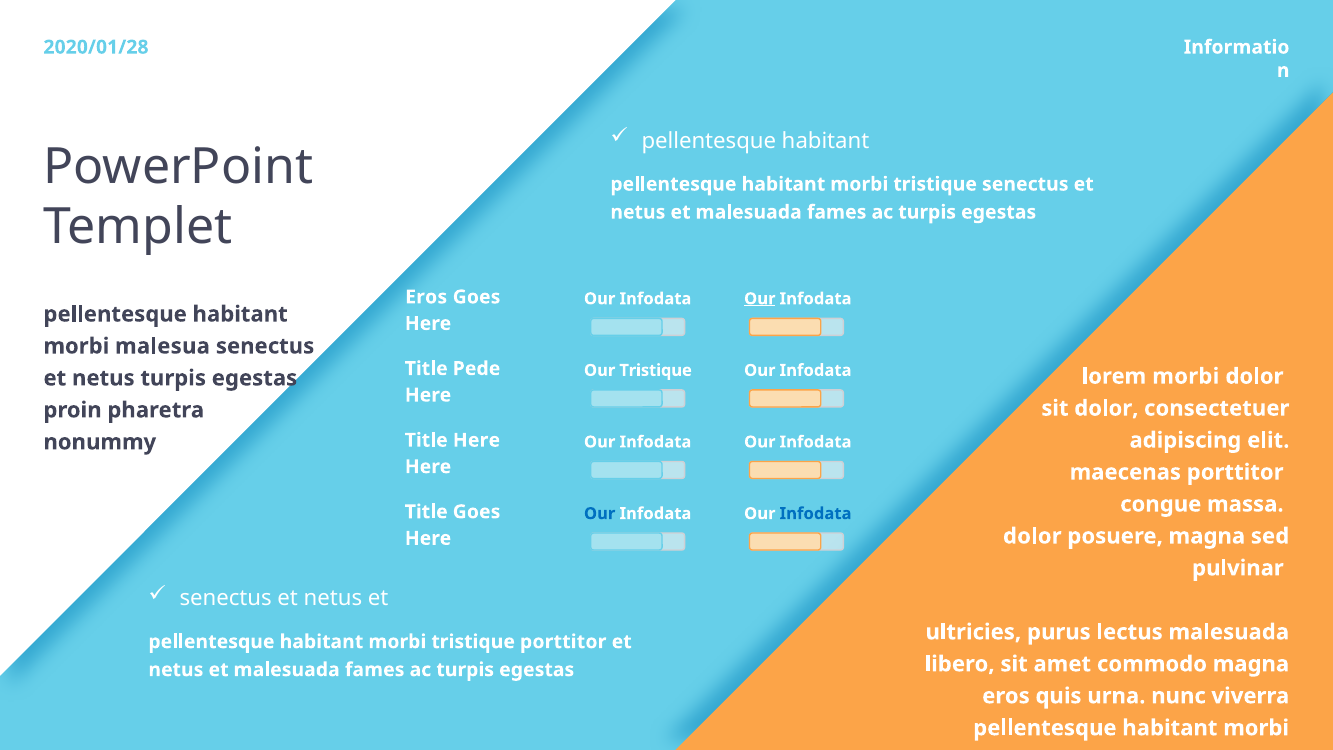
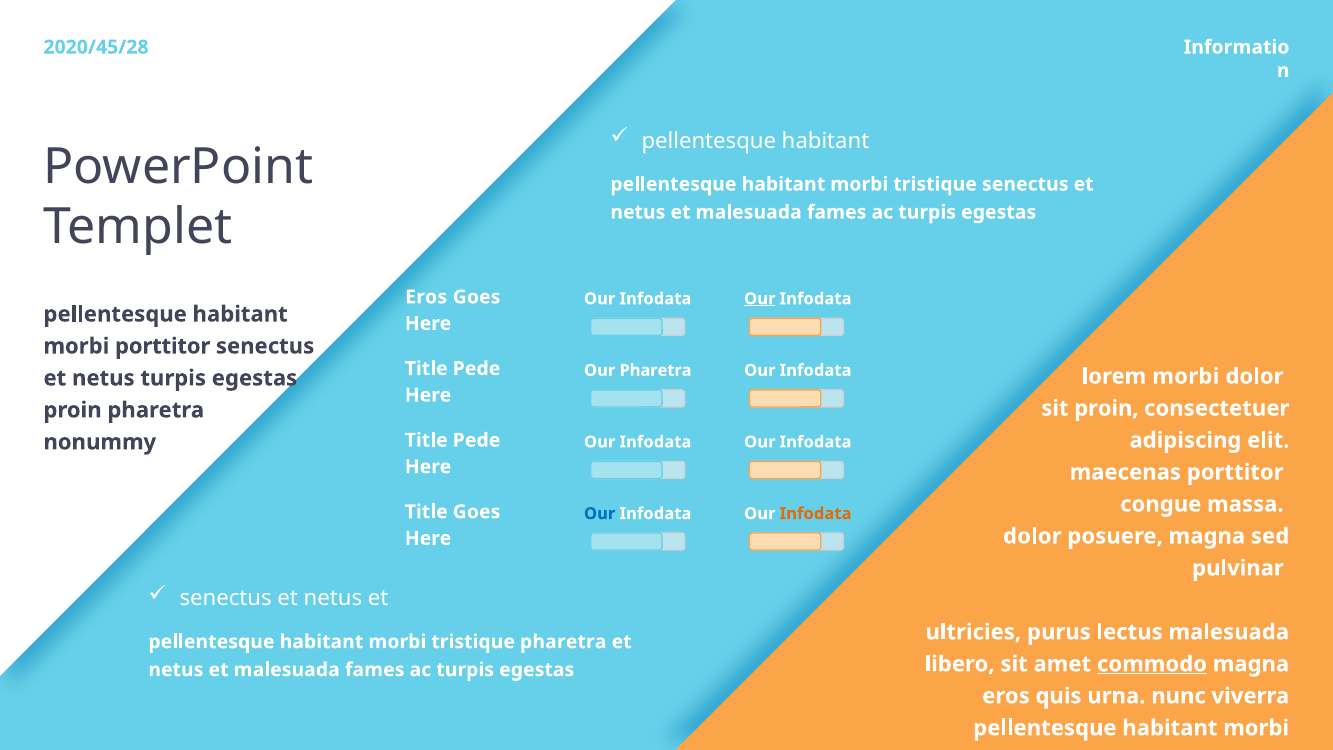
2020/01/28: 2020/01/28 -> 2020/45/28
morbi malesua: malesua -> porttitor
Our Tristique: Tristique -> Pharetra
sit dolor: dolor -> proin
Here at (476, 440): Here -> Pede
Infodata at (816, 513) colour: blue -> orange
tristique porttitor: porttitor -> pharetra
commodo underline: none -> present
